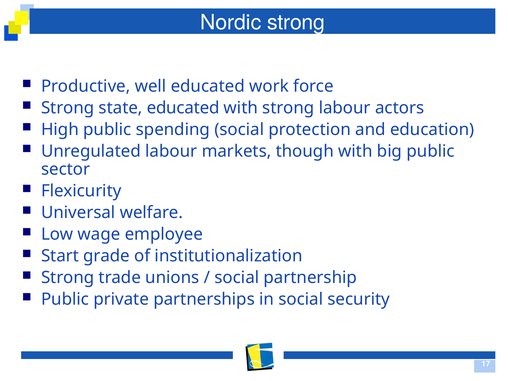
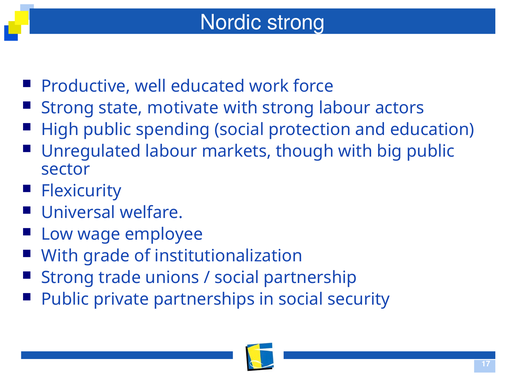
state educated: educated -> motivate
Start at (60, 256): Start -> With
